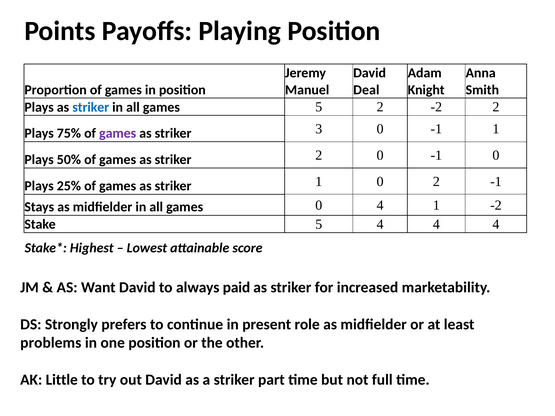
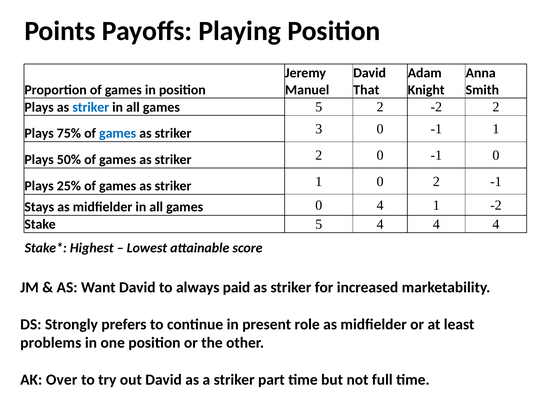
Deal: Deal -> That
games at (118, 133) colour: purple -> blue
Little: Little -> Over
